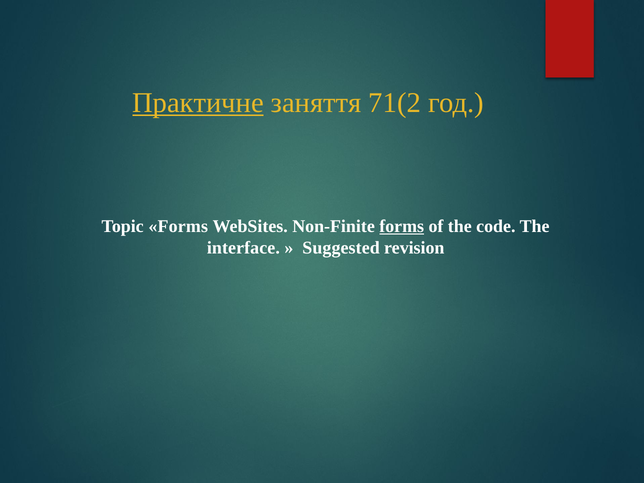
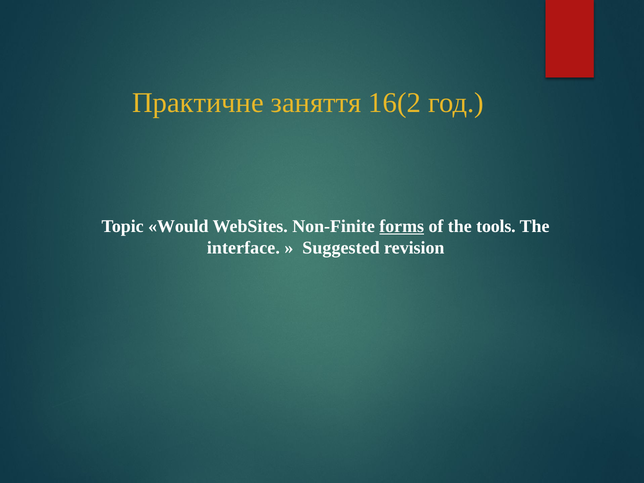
Практичне underline: present -> none
71(2: 71(2 -> 16(2
Topic Forms: Forms -> Would
code: code -> tools
